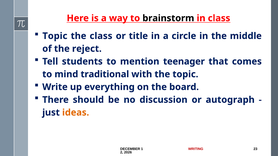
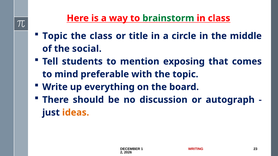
brainstorm colour: black -> green
reject: reject -> social
teenager: teenager -> exposing
traditional: traditional -> preferable
